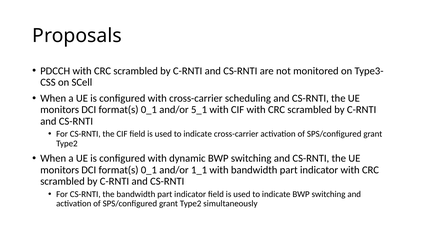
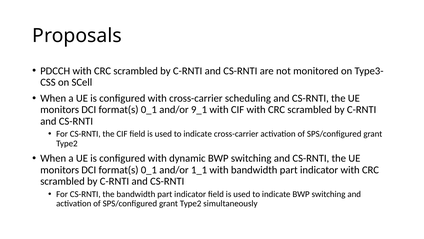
5_1: 5_1 -> 9_1
